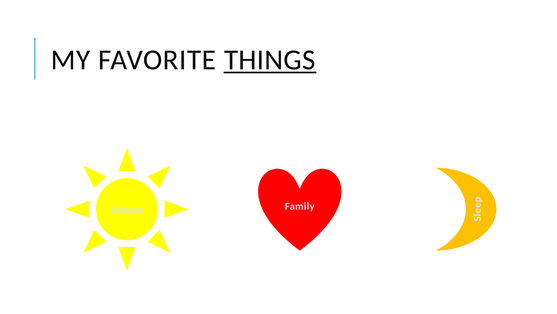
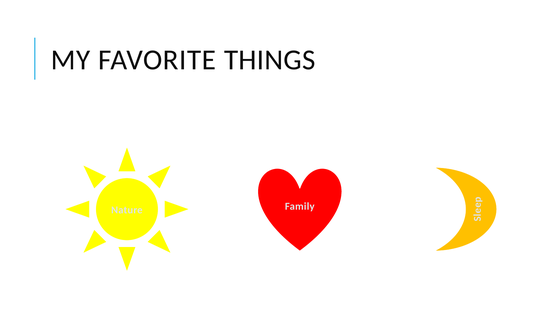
THINGS underline: present -> none
